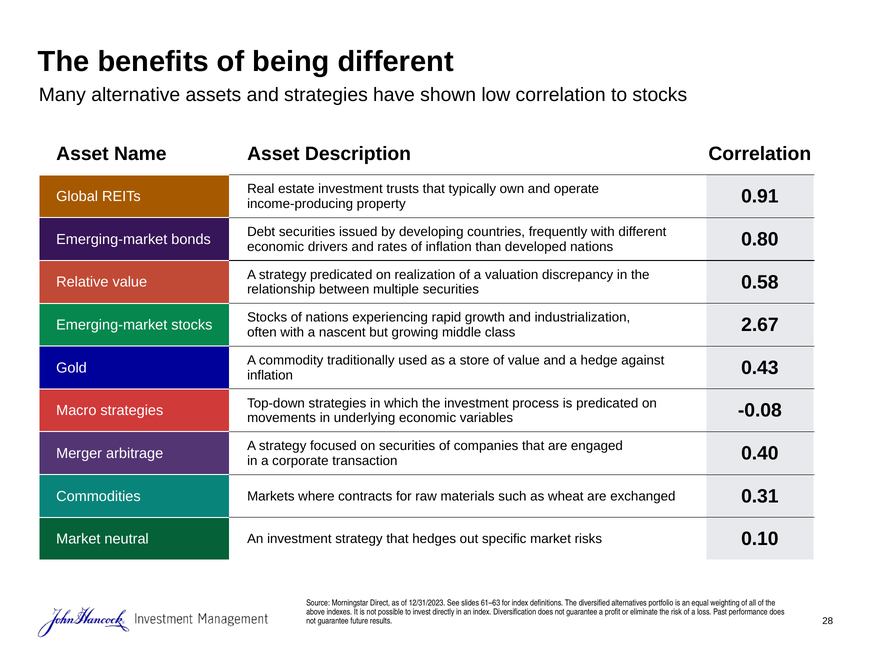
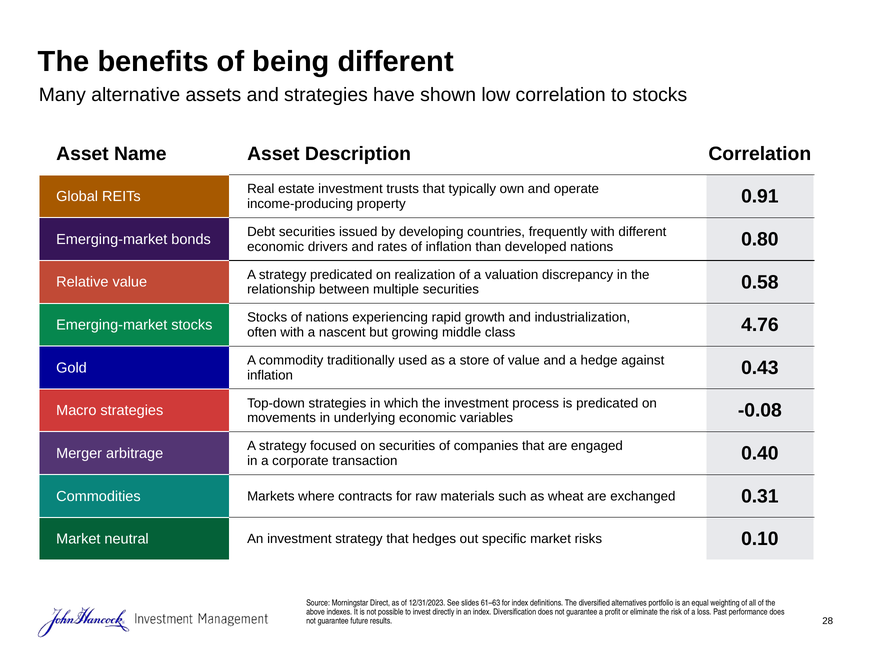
2.67: 2.67 -> 4.76
